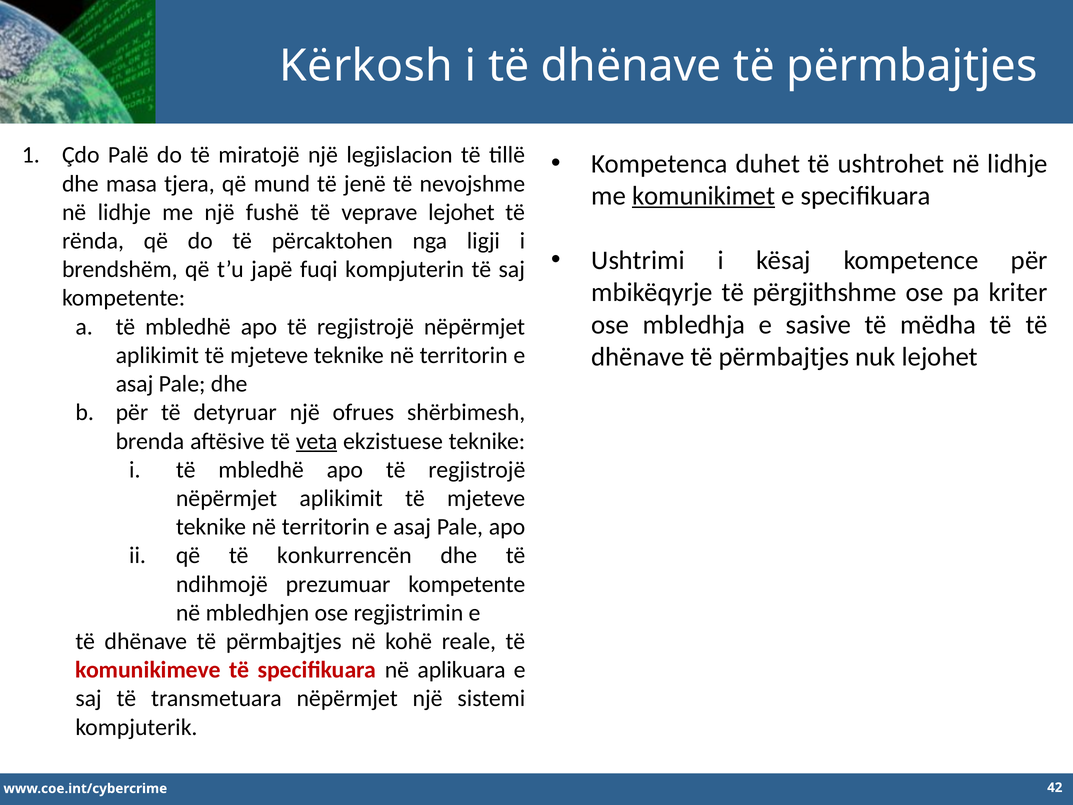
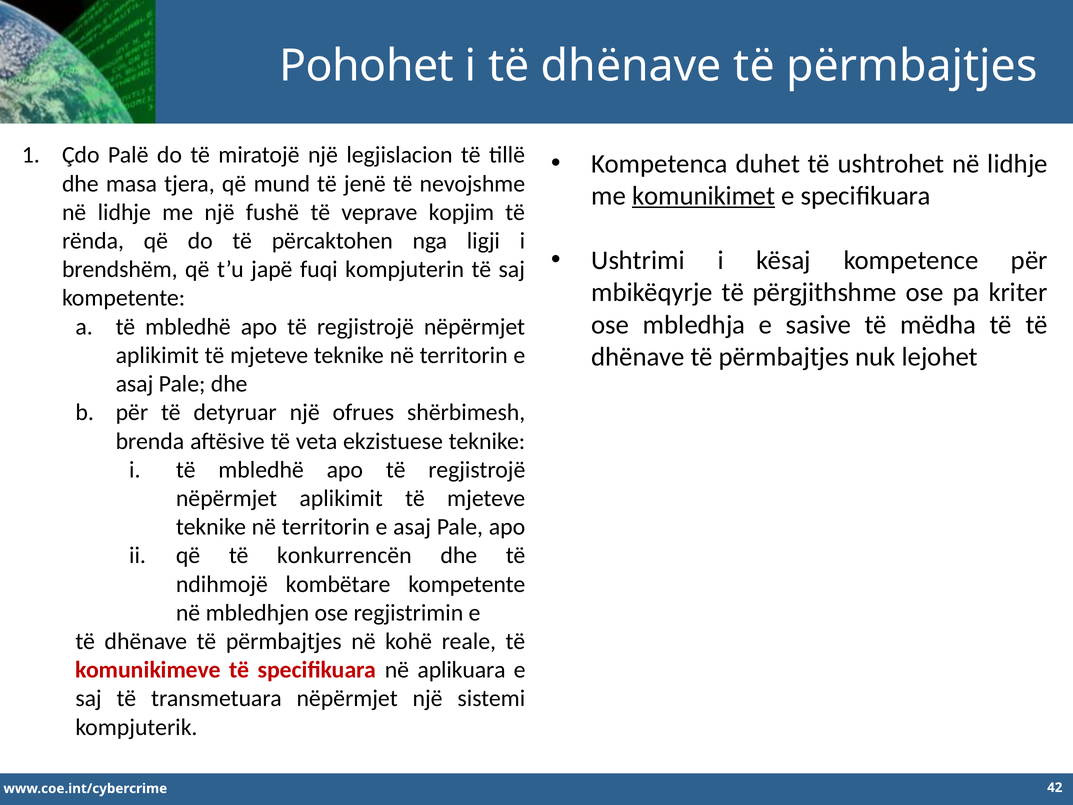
Kërkosh: Kërkosh -> Pohohet
veprave lejohet: lejohet -> kopjim
veta underline: present -> none
prezumuar: prezumuar -> kombëtare
